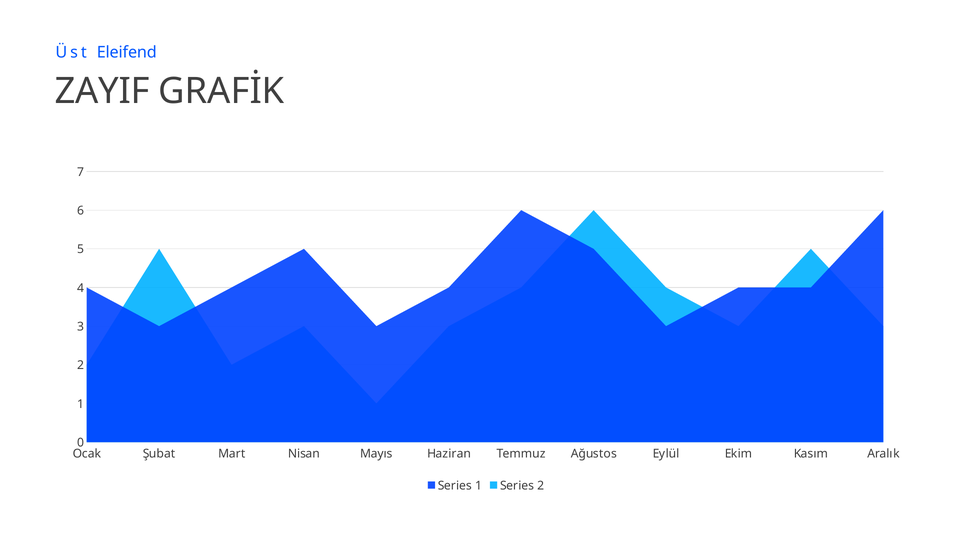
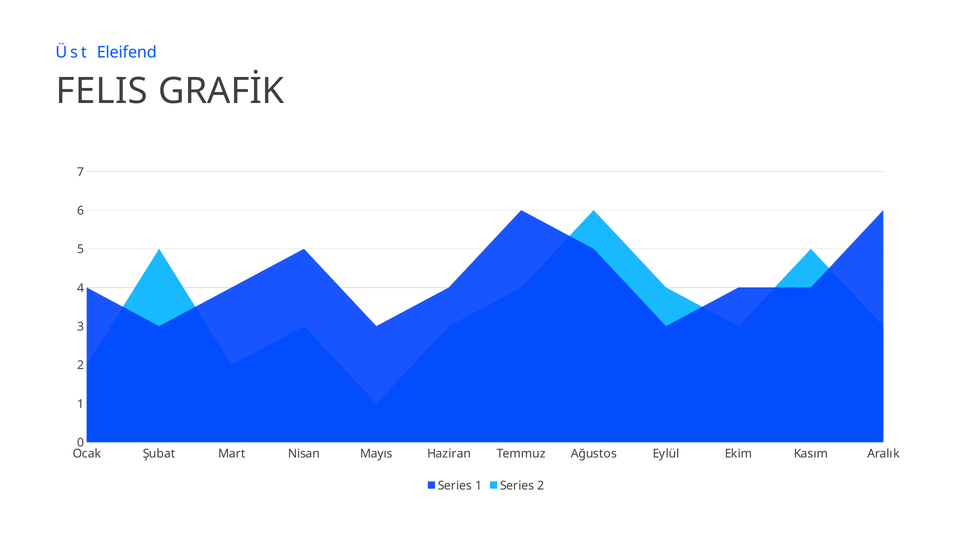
ZAYIF: ZAYIF -> FELIS
